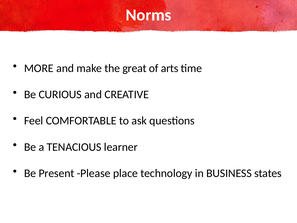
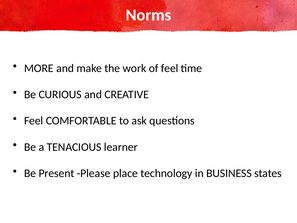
great: great -> work
of arts: arts -> feel
